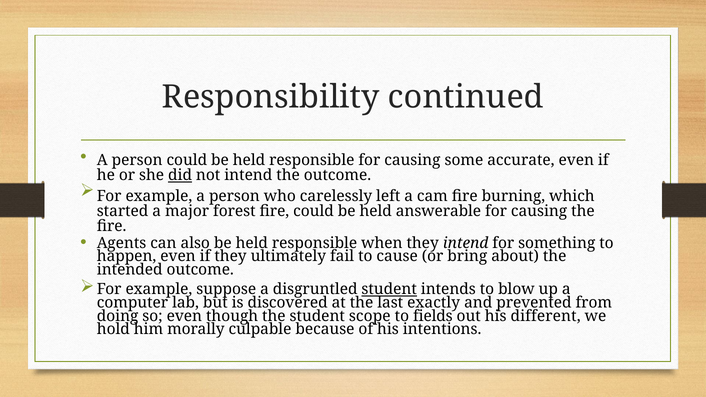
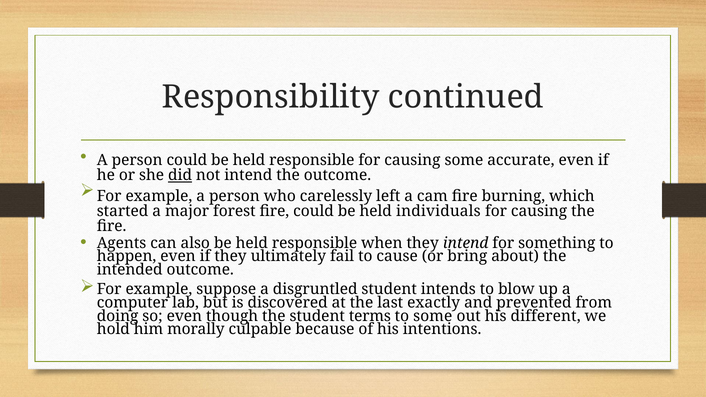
answerable: answerable -> individuals
student at (389, 289) underline: present -> none
scope: scope -> terms
to fields: fields -> some
